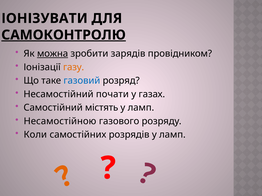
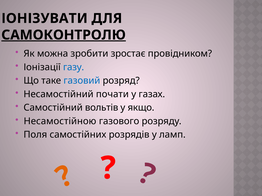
можна underline: present -> none
зарядів: зарядів -> зростає
газу colour: orange -> blue
містять: містять -> вольтів
ламп at (141, 108): ламп -> якщо
Коли: Коли -> Поля
